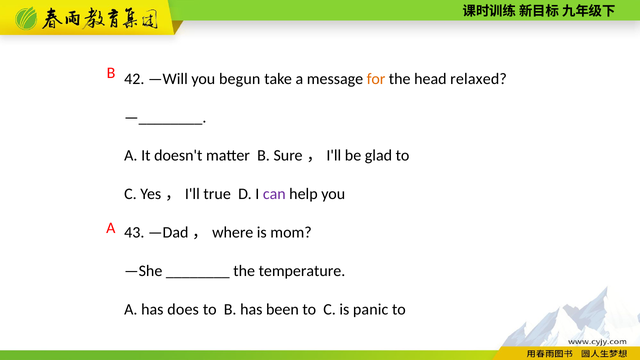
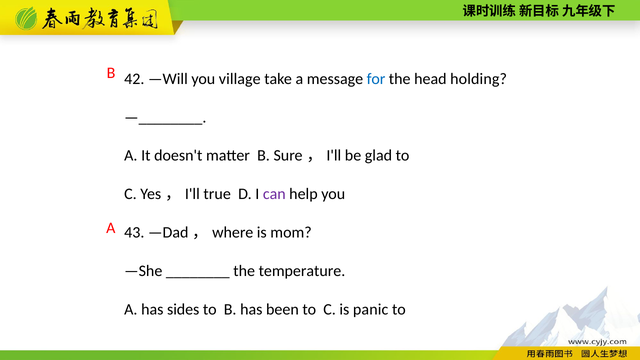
begun: begun -> village
for colour: orange -> blue
relaxed: relaxed -> holding
does: does -> sides
